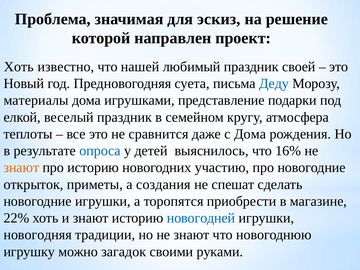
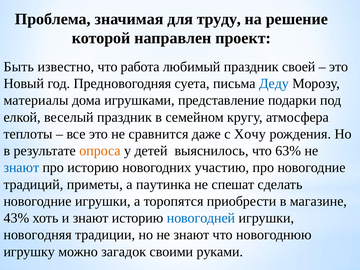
эскиз: эскиз -> труду
Хоть at (19, 67): Хоть -> Быть
нашей: нашей -> работа
с Дома: Дома -> Хочу
опроса colour: blue -> orange
16%: 16% -> 63%
знают at (21, 168) colour: orange -> blue
открыток: открыток -> традиций
создания: создания -> паутинка
22%: 22% -> 43%
